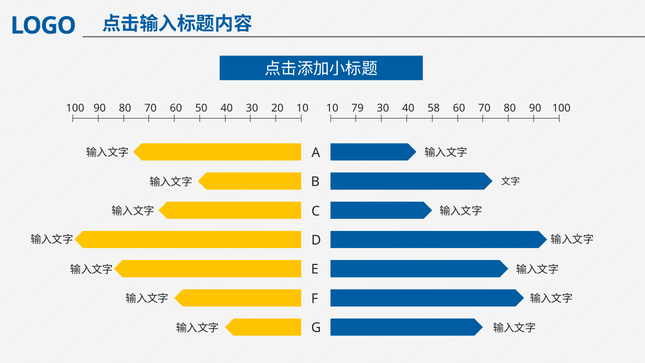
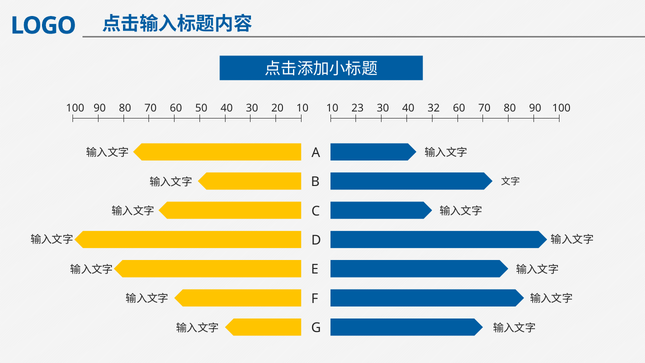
79: 79 -> 23
58: 58 -> 32
